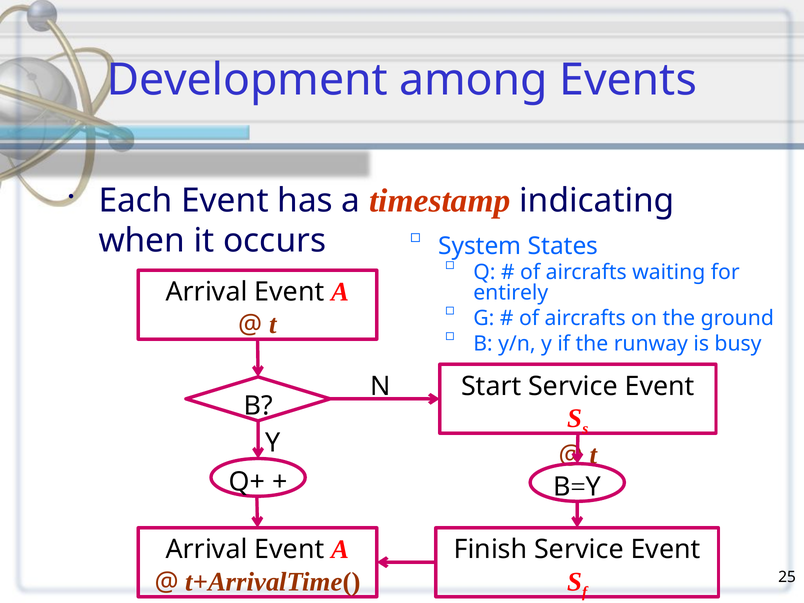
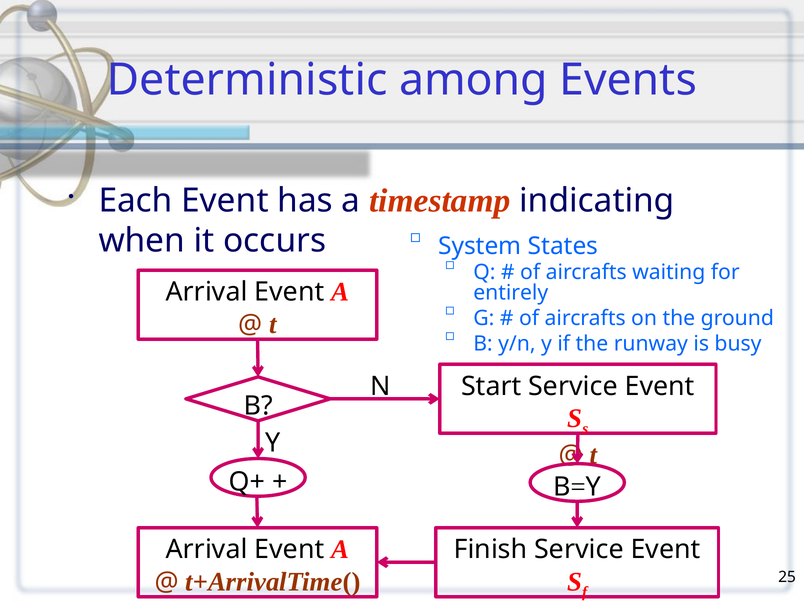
Development: Development -> Deterministic
